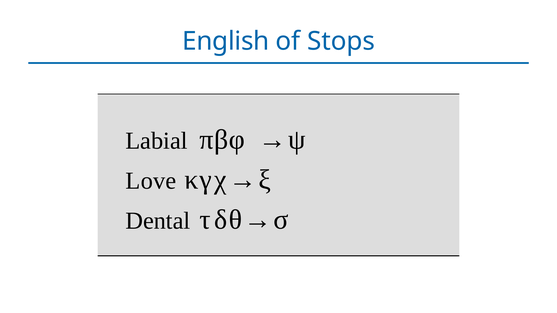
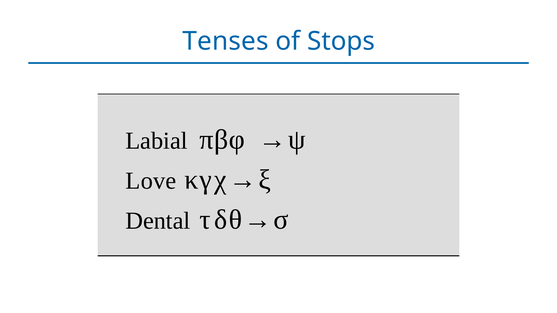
English: English -> Tenses
